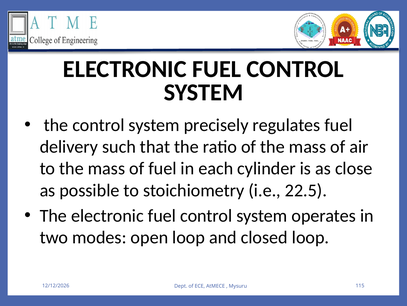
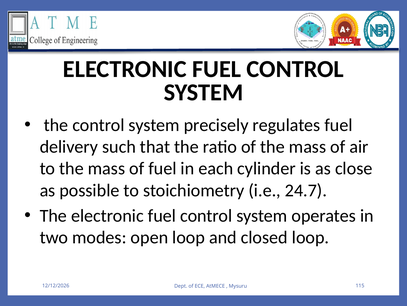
22.5: 22.5 -> 24.7
